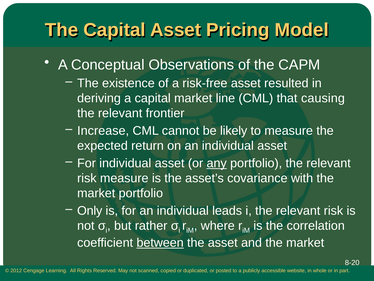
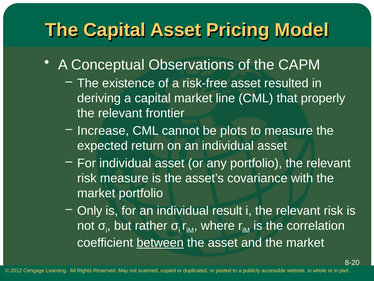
causing: causing -> properly
likely: likely -> plots
any underline: present -> none
leads: leads -> result
